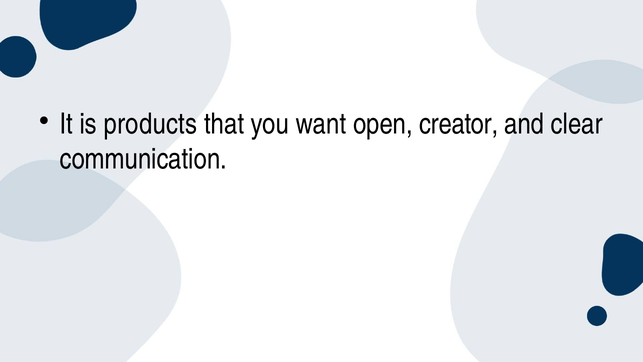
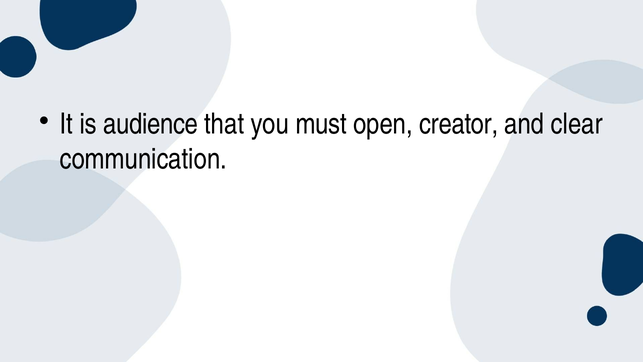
products: products -> audience
want: want -> must
